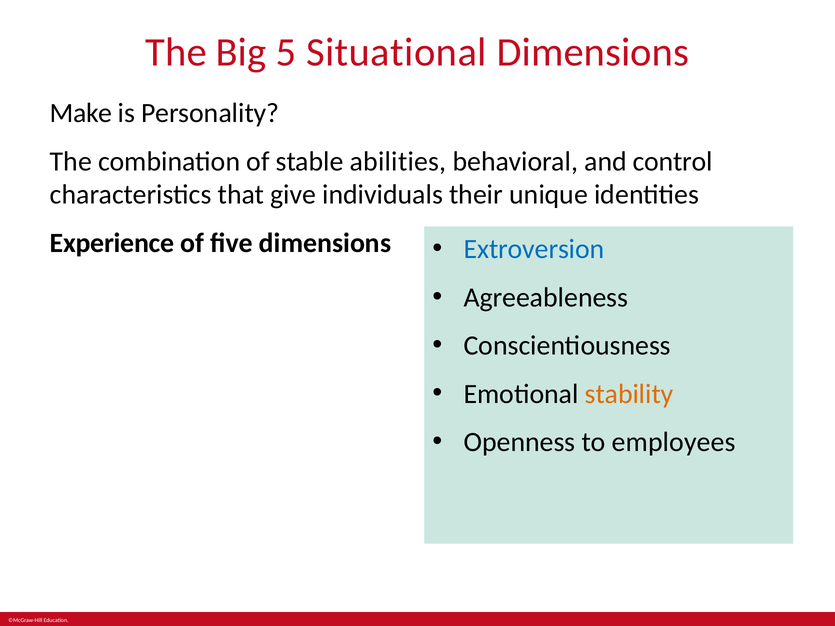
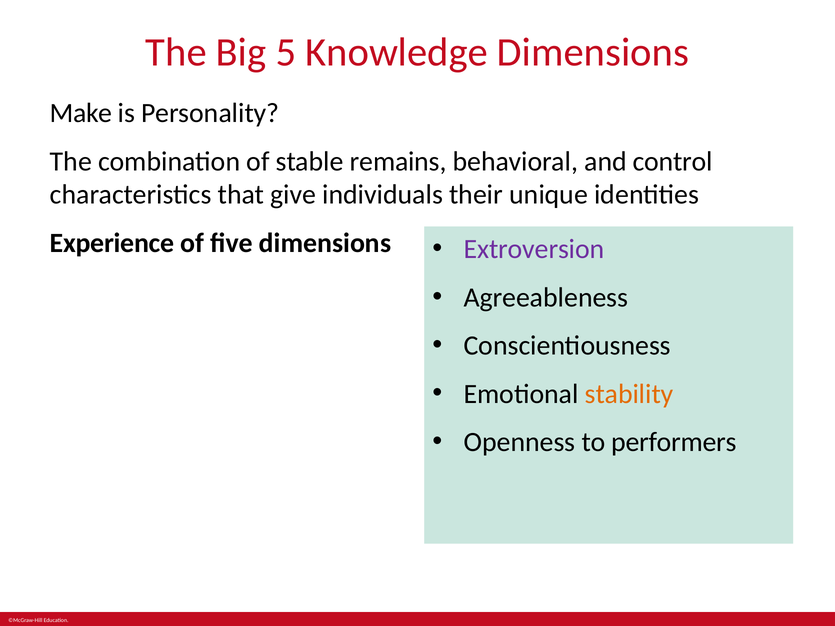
Situational: Situational -> Knowledge
abilities: abilities -> remains
Extroversion colour: blue -> purple
employees: employees -> performers
